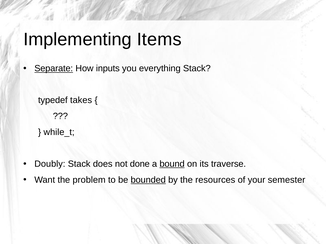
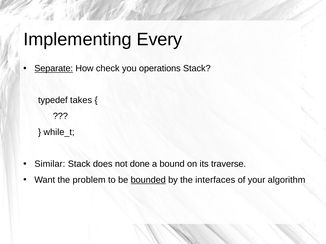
Items: Items -> Every
inputs: inputs -> check
everything: everything -> operations
Doubly: Doubly -> Similar
bound underline: present -> none
resources: resources -> interfaces
semester: semester -> algorithm
